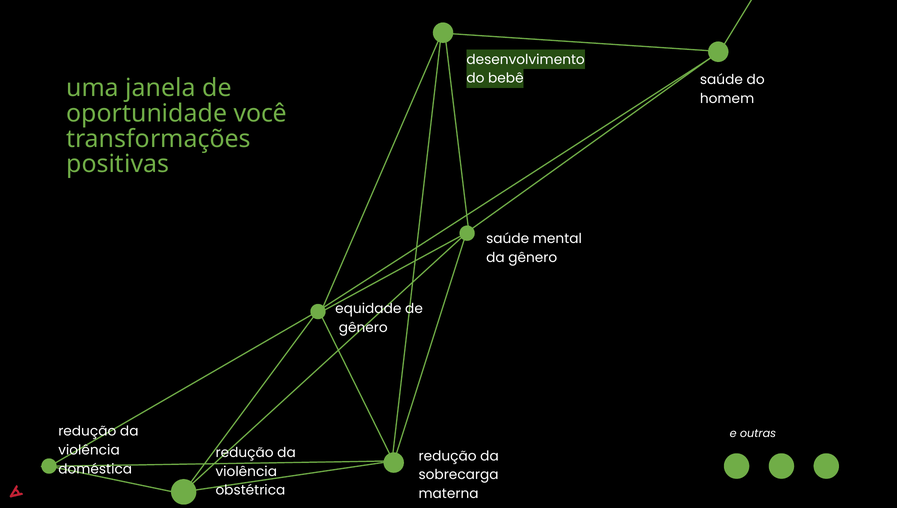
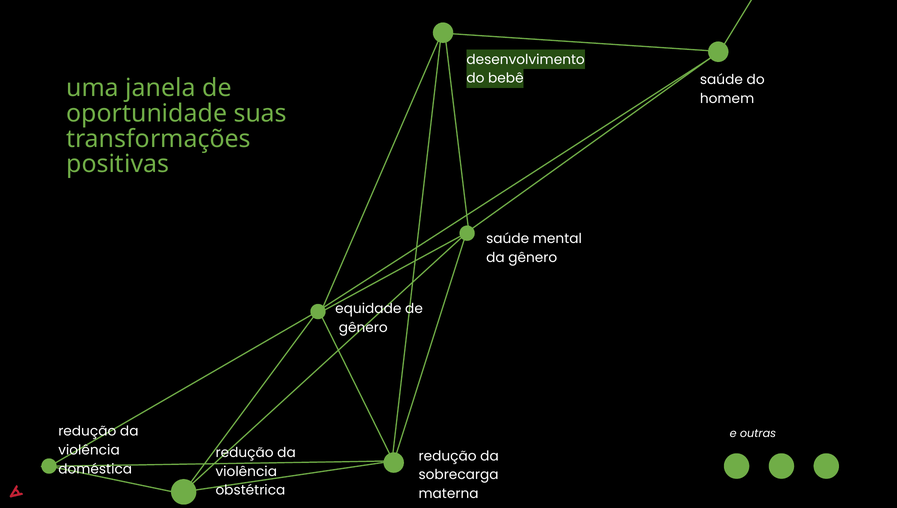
você: você -> suas
